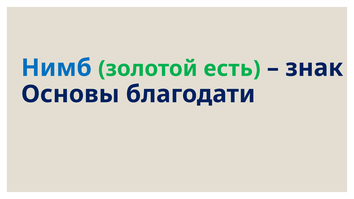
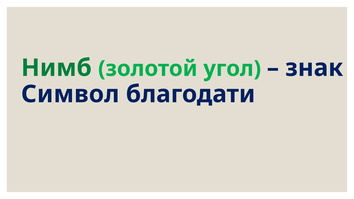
Нимб colour: blue -> green
есть: есть -> угол
Основы: Основы -> Символ
